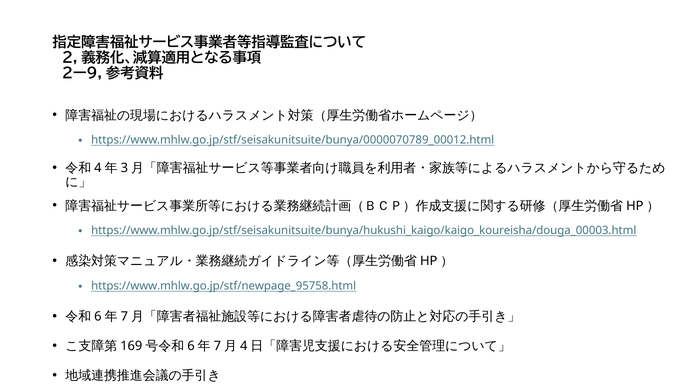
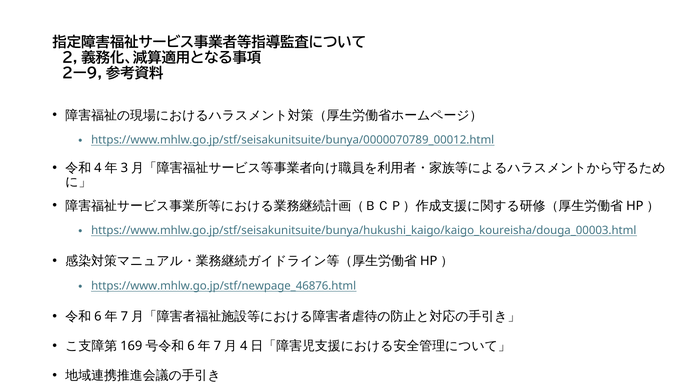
https://www.mhlw.go.jp/stf/newpage_95758.html: https://www.mhlw.go.jp/stf/newpage_95758.html -> https://www.mhlw.go.jp/stf/newpage_46876.html
